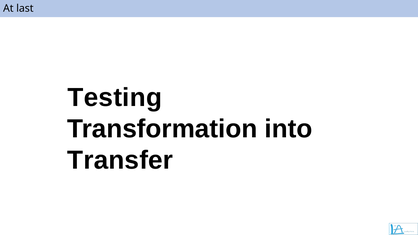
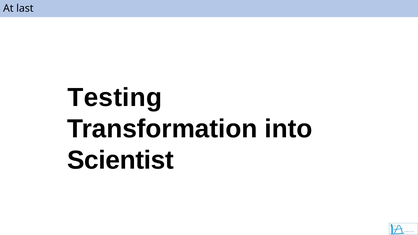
Transfer: Transfer -> Scientist
